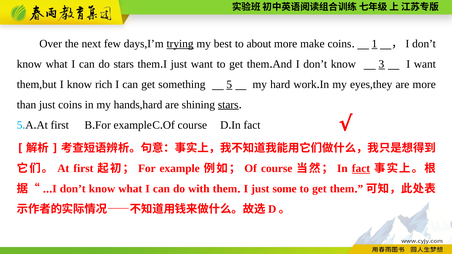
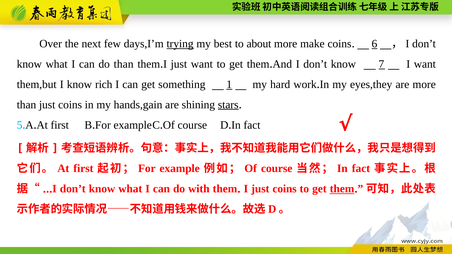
1: 1 -> 6
do stars: stars -> than
3: 3 -> 7
something 5: 5 -> 1
hands,hard: hands,hard -> hands,gain
fact at (361, 169) underline: present -> none
I just some: some -> coins
them at (342, 189) underline: none -> present
